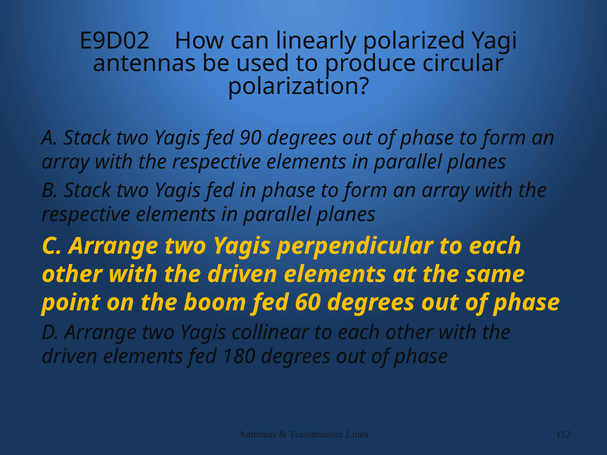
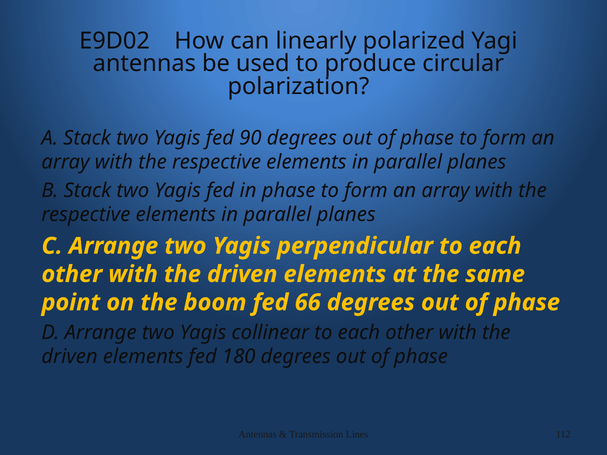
60: 60 -> 66
